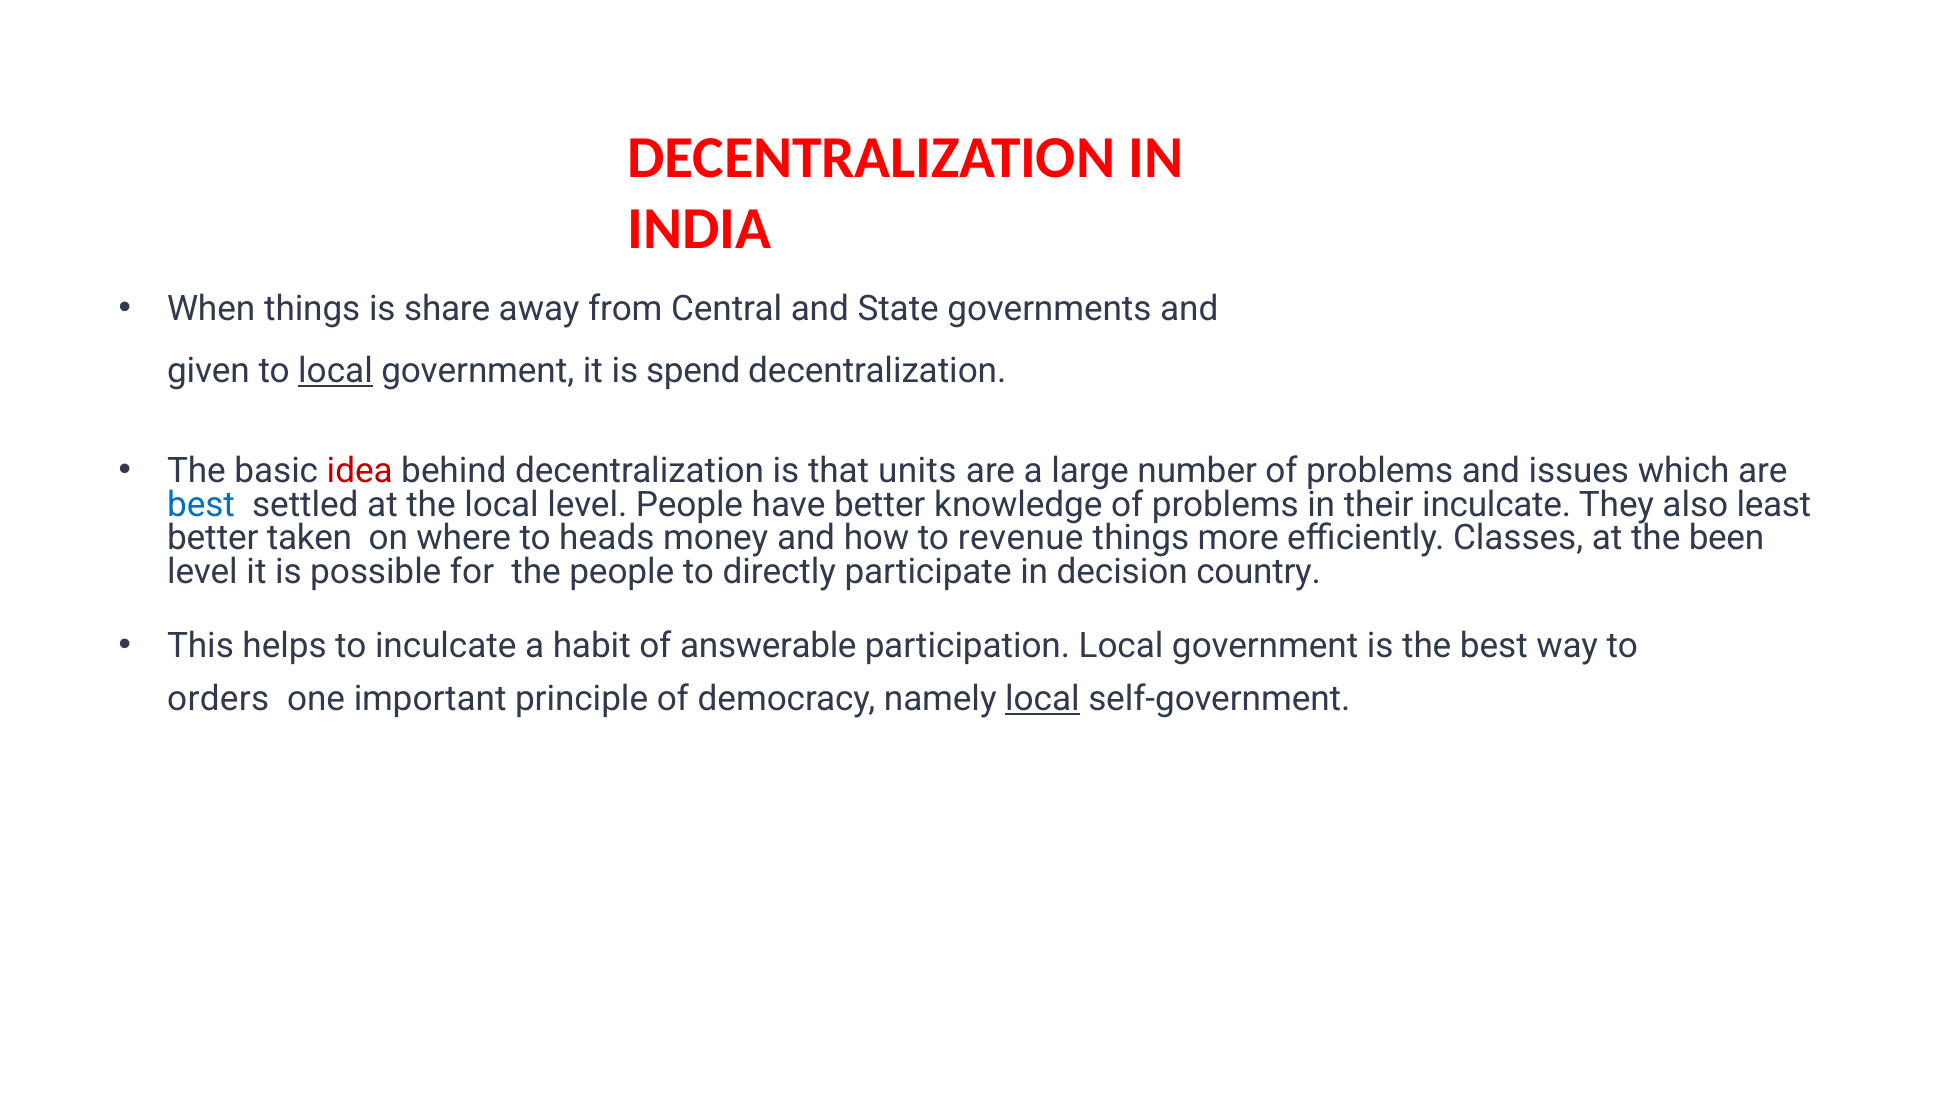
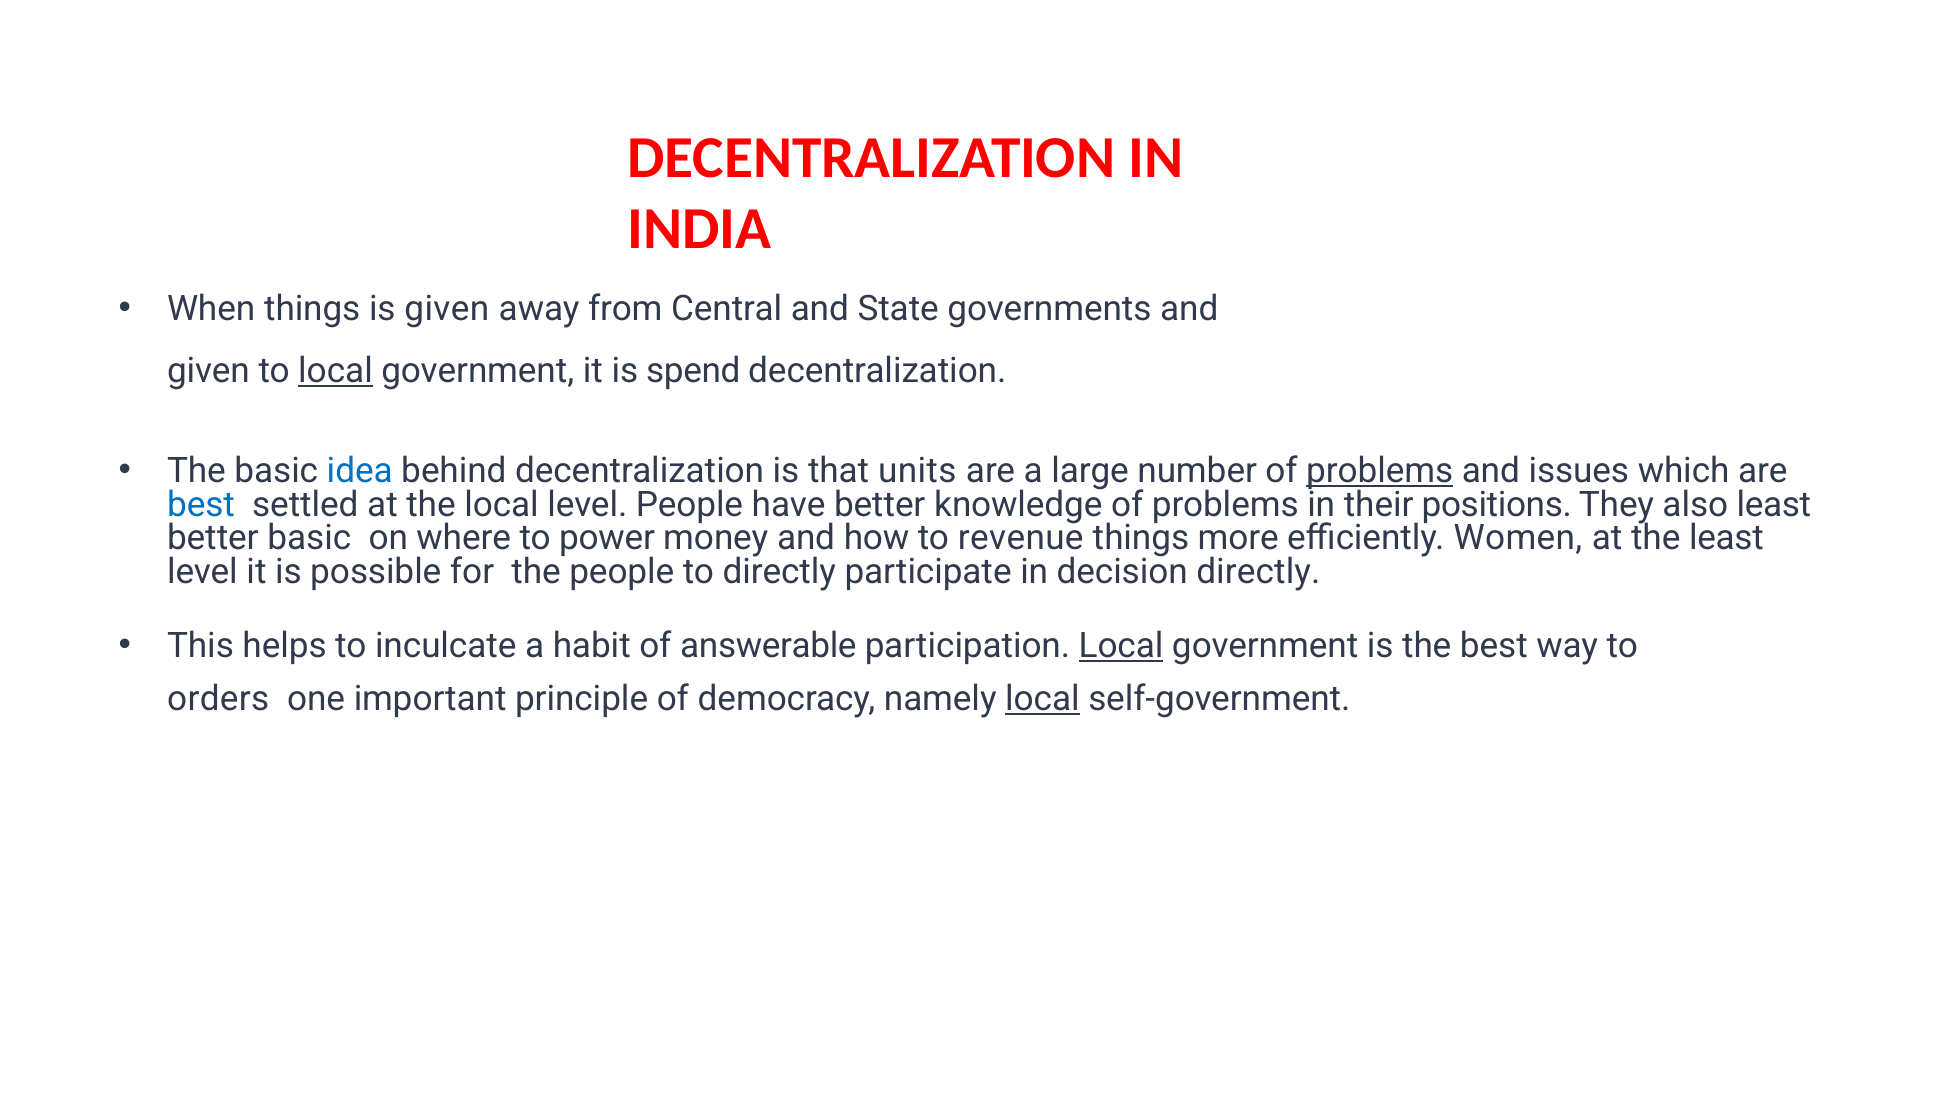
is share: share -> given
idea colour: red -> blue
problems at (1380, 471) underline: none -> present
their inculcate: inculcate -> positions
better taken: taken -> basic
heads: heads -> power
Classes: Classes -> Women
the been: been -> least
decision country: country -> directly
Local at (1121, 646) underline: none -> present
